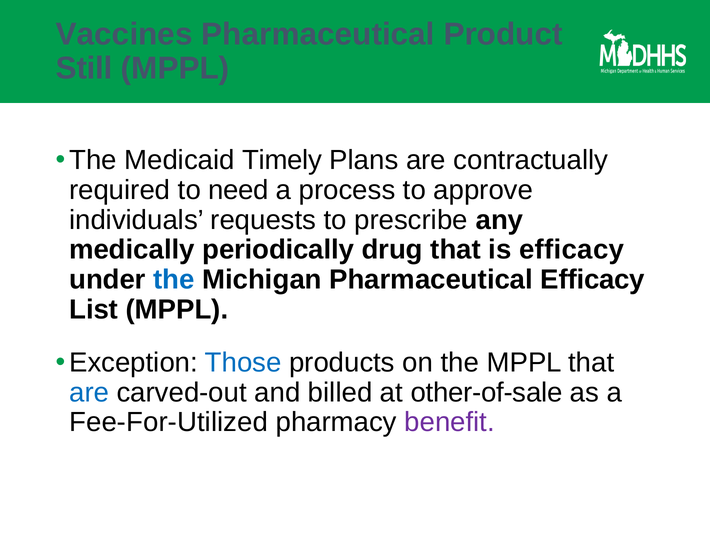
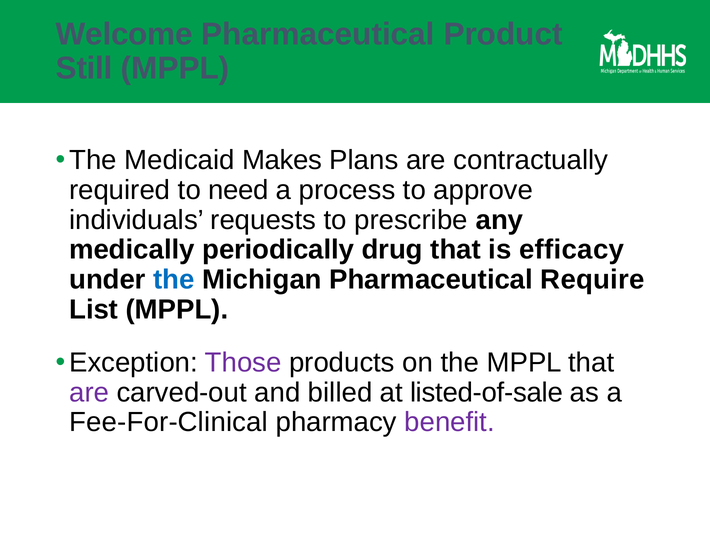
Vaccines: Vaccines -> Welcome
Timely: Timely -> Makes
Pharmaceutical Efficacy: Efficacy -> Require
Those colour: blue -> purple
are at (89, 392) colour: blue -> purple
other-of-sale: other-of-sale -> listed-of-sale
Fee-For-Utilized: Fee-For-Utilized -> Fee-For-Clinical
